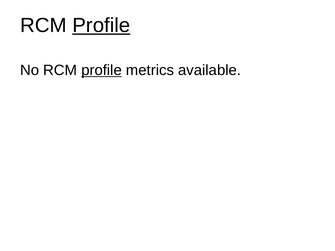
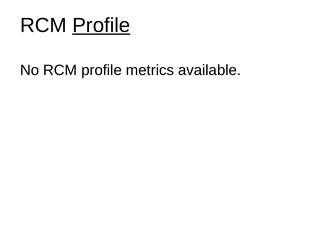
profile at (102, 70) underline: present -> none
